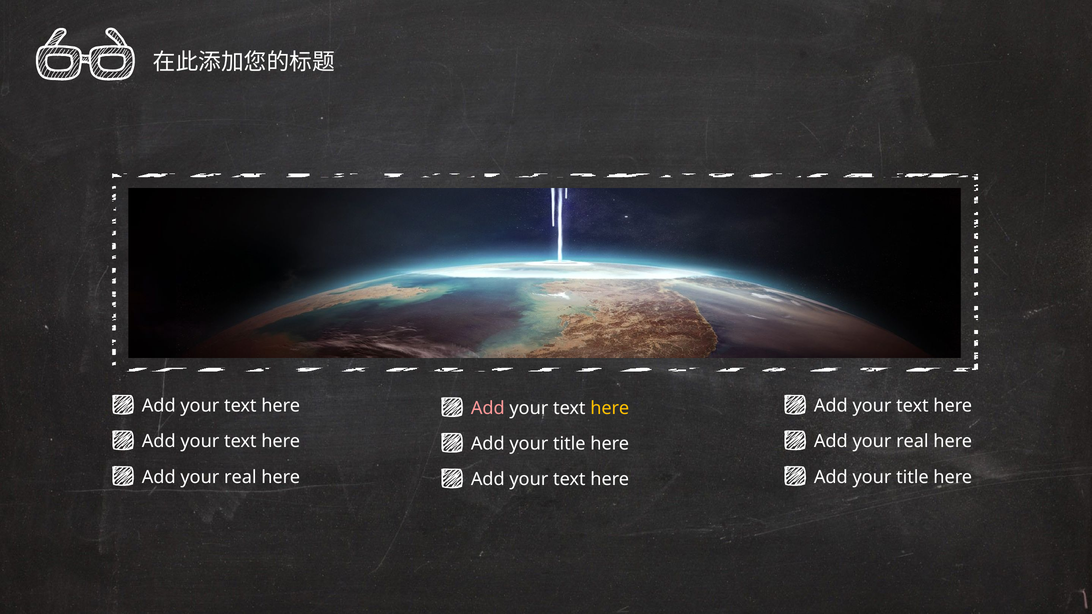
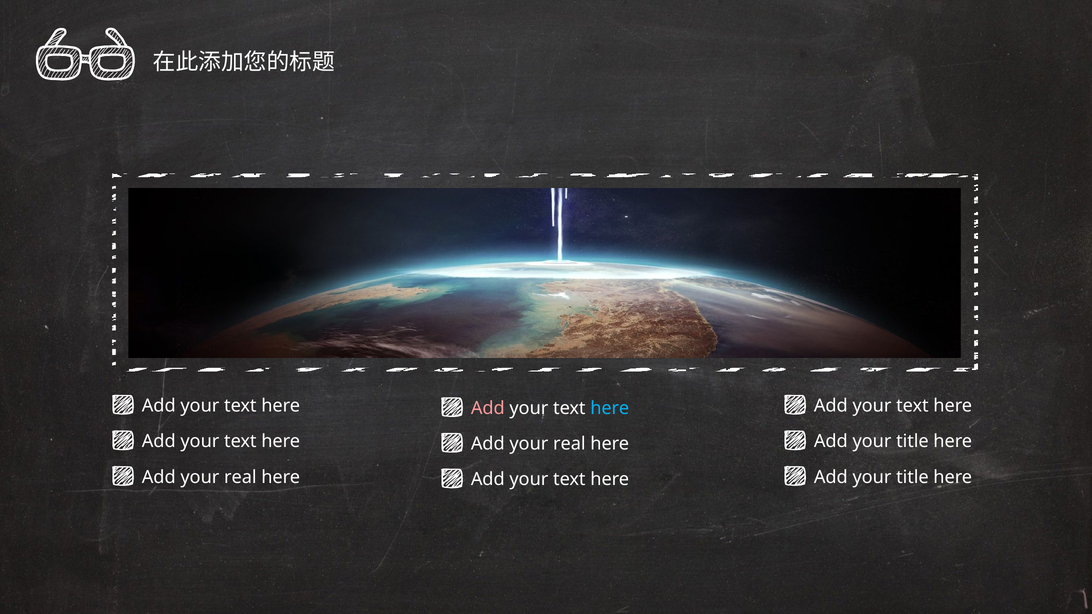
here at (610, 408) colour: yellow -> light blue
real at (912, 442): real -> title
title at (569, 444): title -> real
